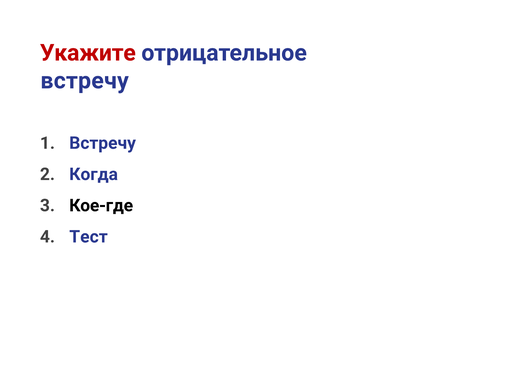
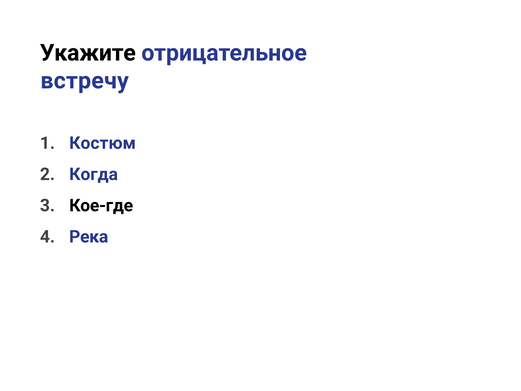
Укажите colour: red -> black
Встречу at (103, 143): Встречу -> Костюм
Тест: Тест -> Река
